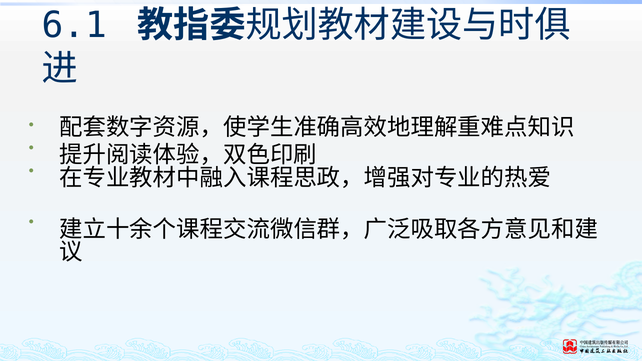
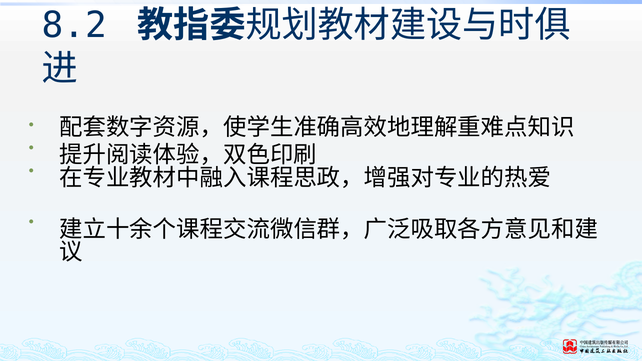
6.1: 6.1 -> 8.2
